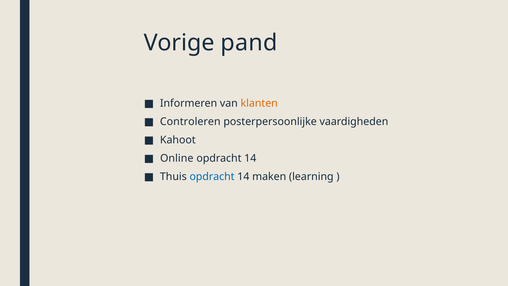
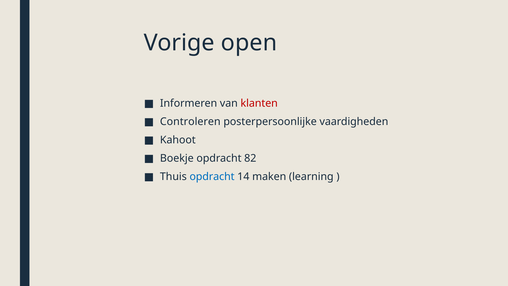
pand: pand -> open
klanten colour: orange -> red
Online: Online -> Boekje
14 at (250, 158): 14 -> 82
